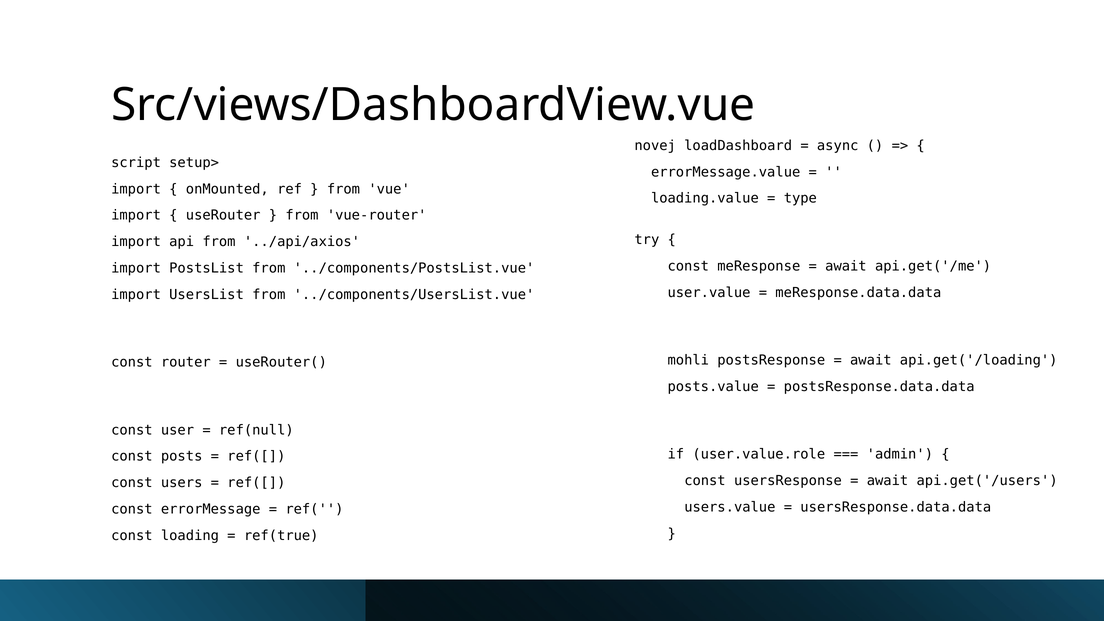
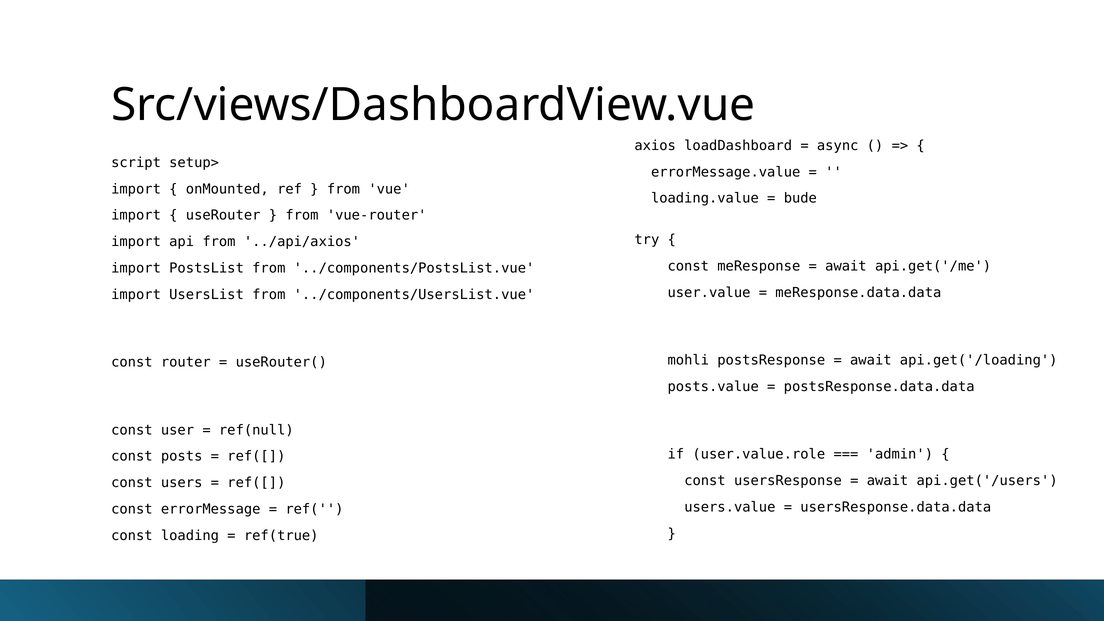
novej: novej -> axios
type: type -> bude
